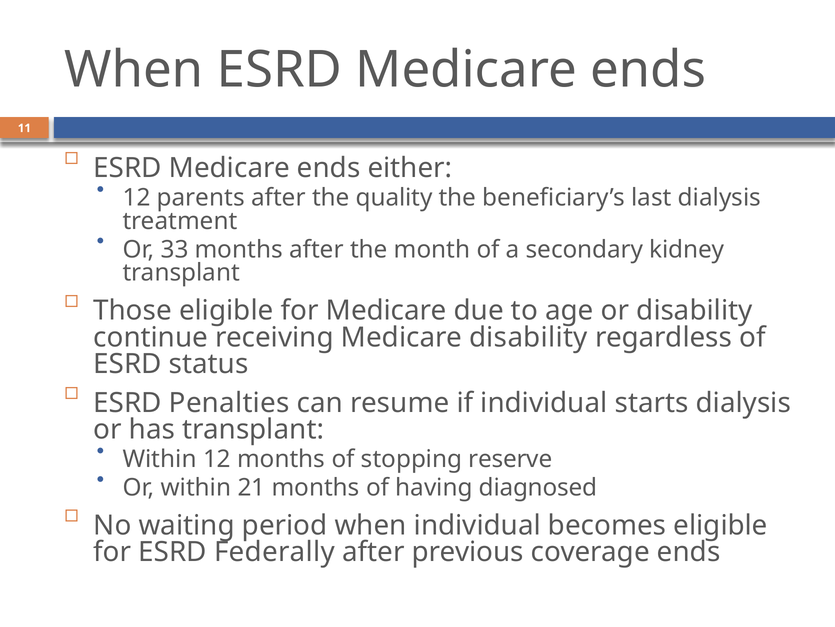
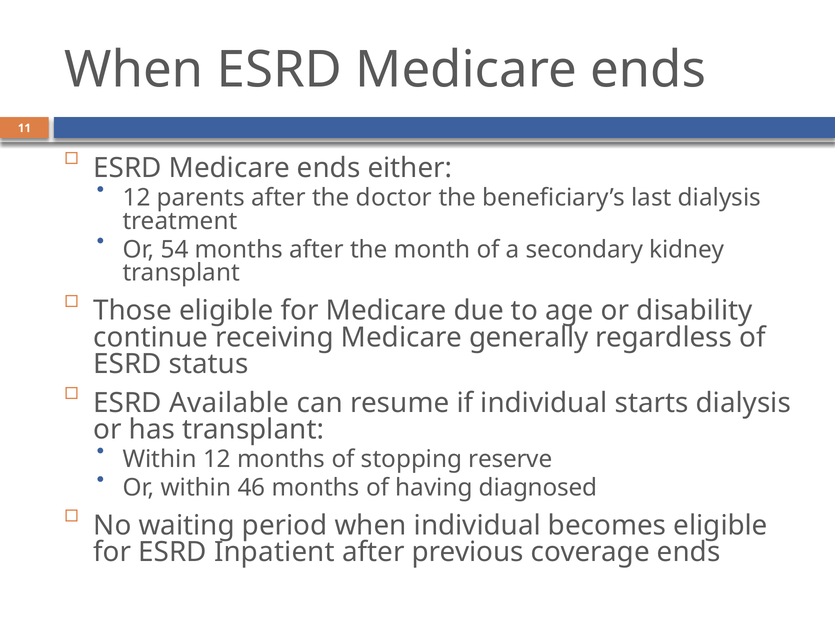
quality: quality -> doctor
33: 33 -> 54
Medicare disability: disability -> generally
Penalties: Penalties -> Available
21: 21 -> 46
Federally: Federally -> Inpatient
